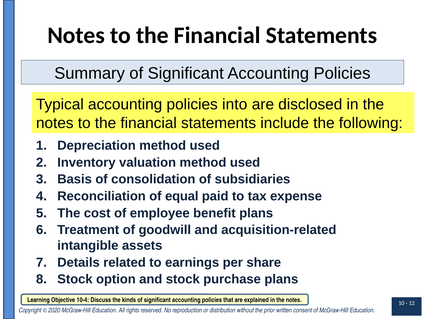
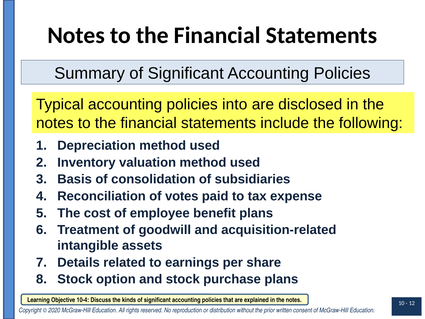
equal: equal -> votes
